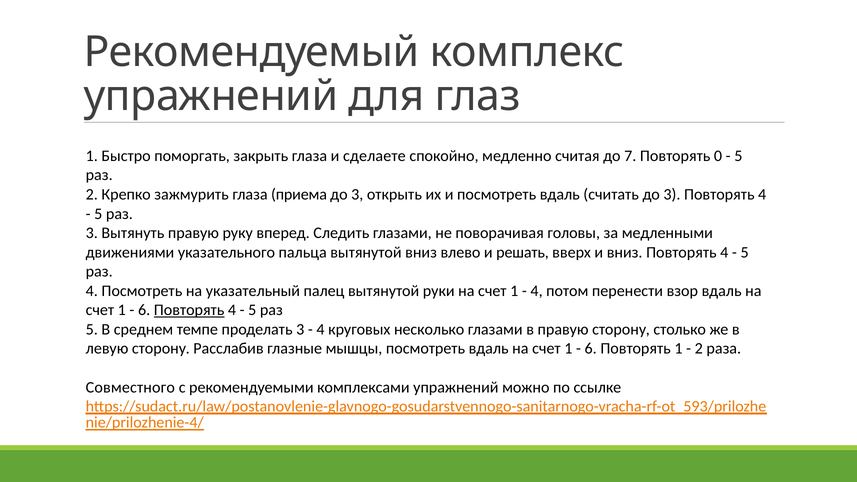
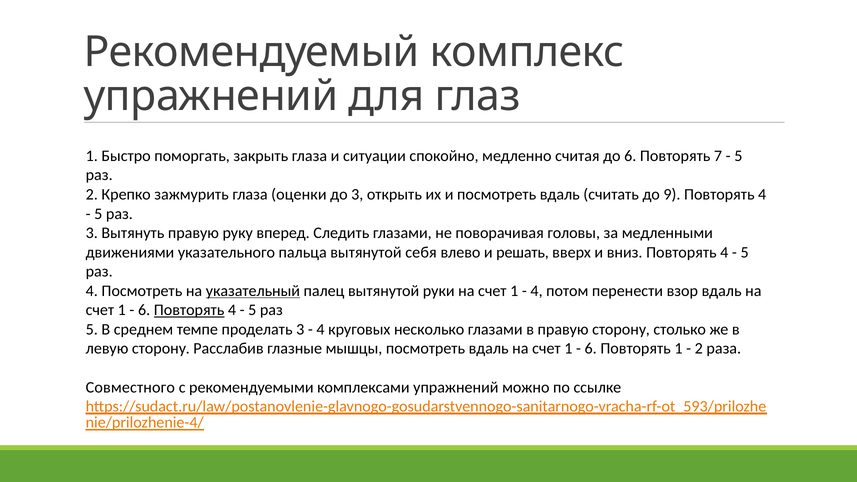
сделаете: сделаете -> ситуации
до 7: 7 -> 6
0: 0 -> 7
приема: приема -> оценки
считать до 3: 3 -> 9
вытянутой вниз: вниз -> себя
указательный underline: none -> present
